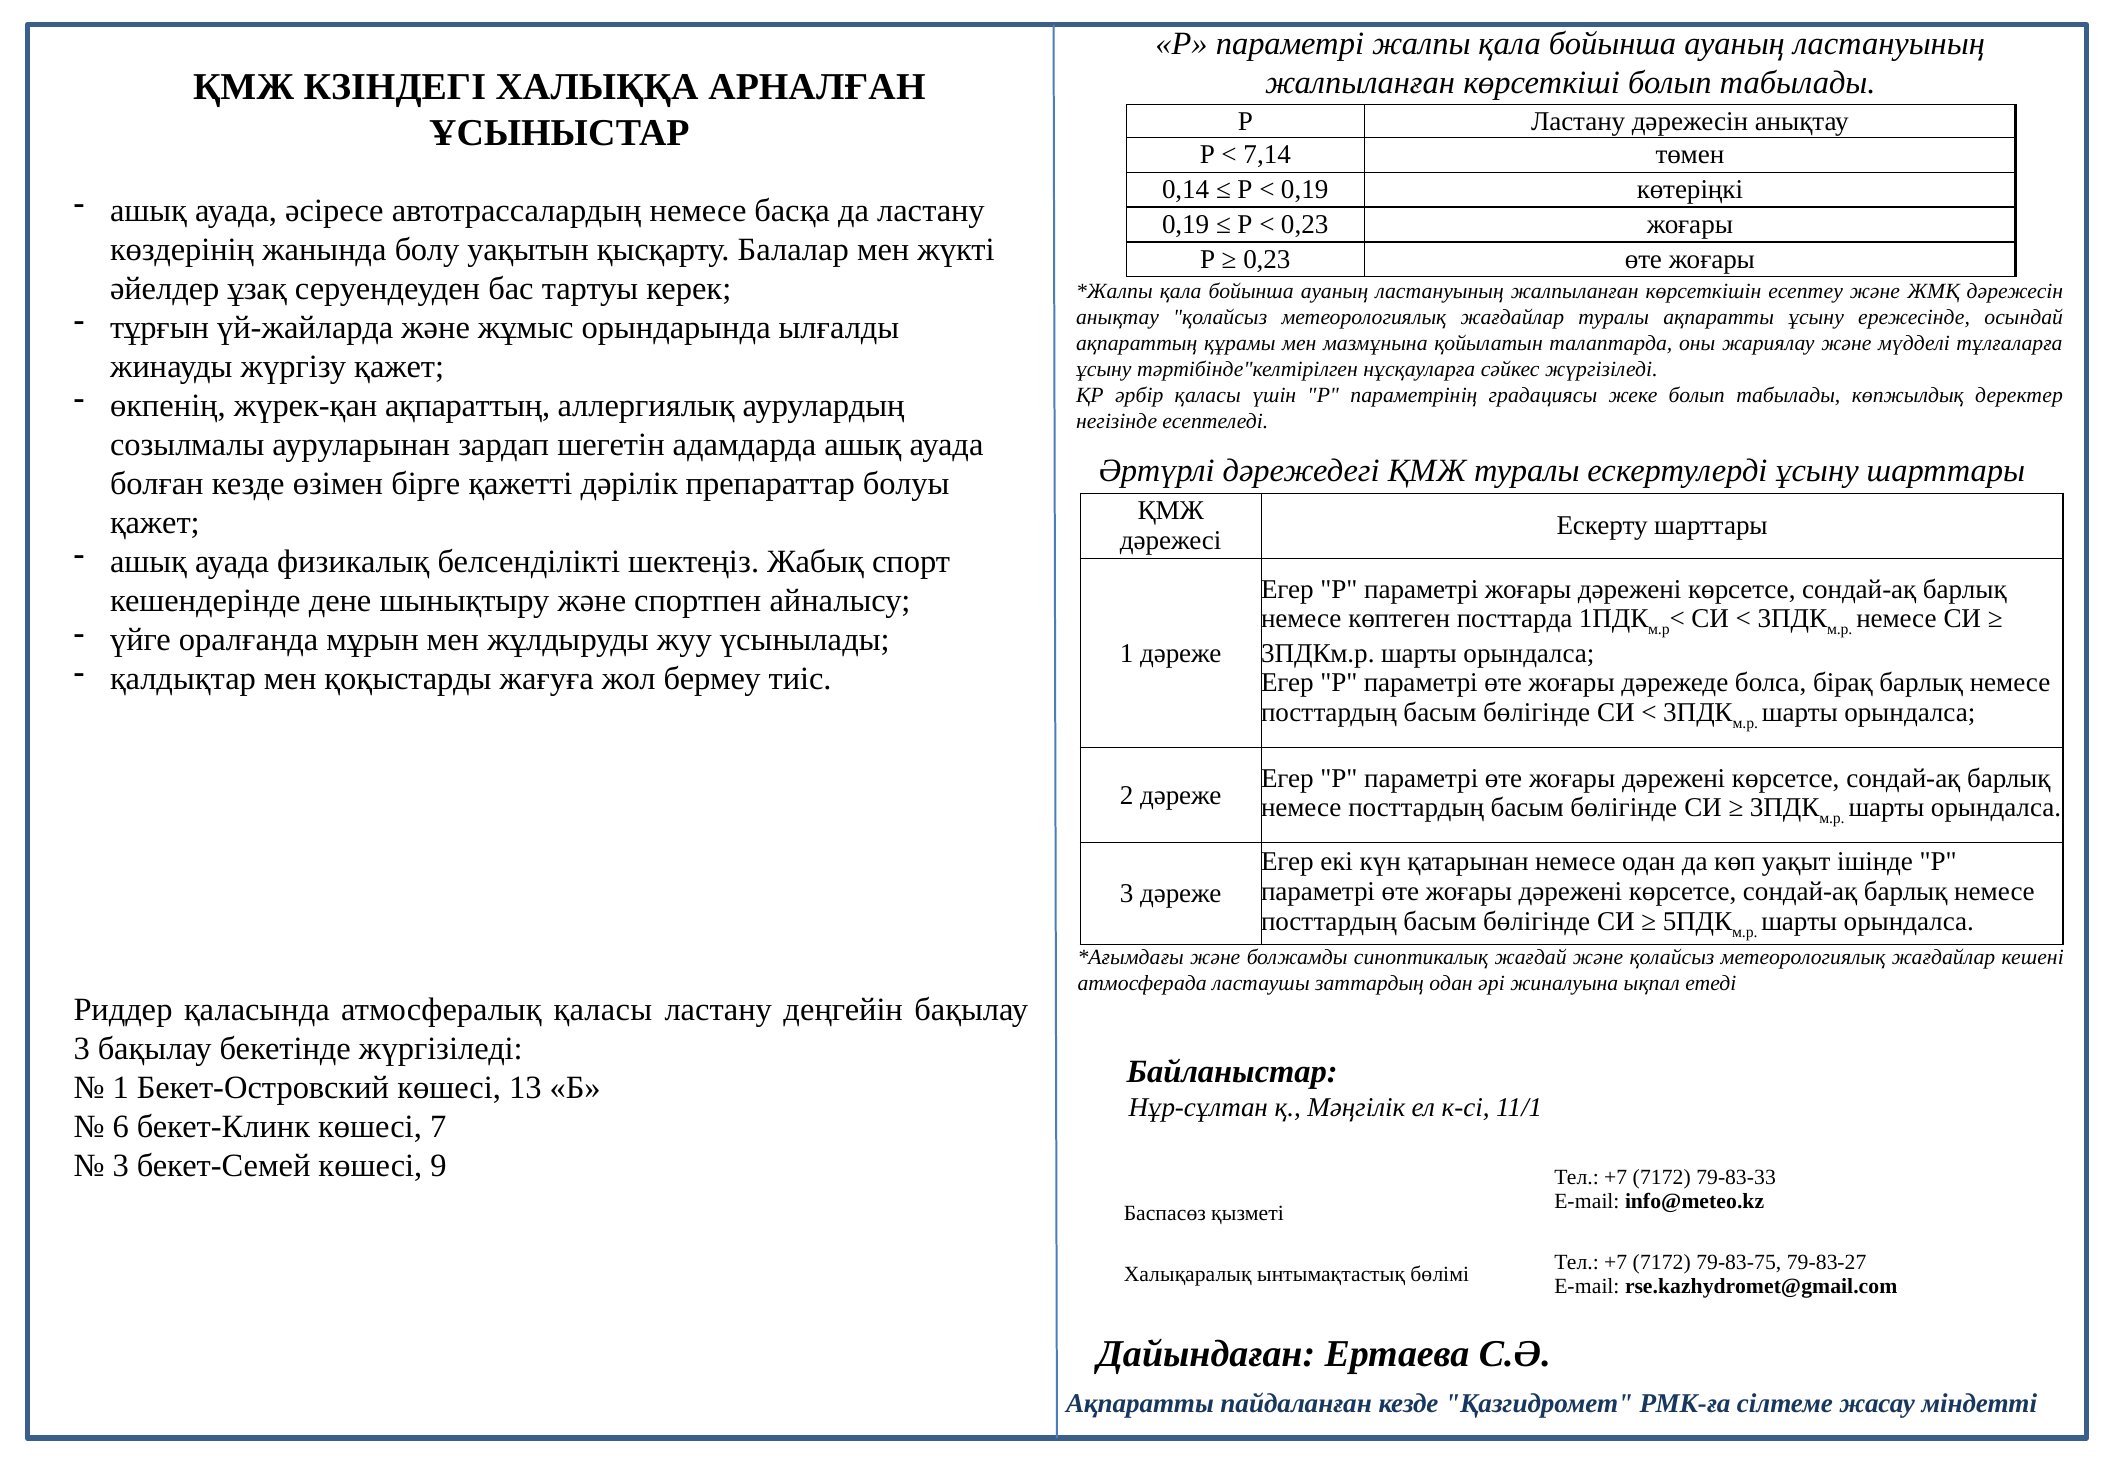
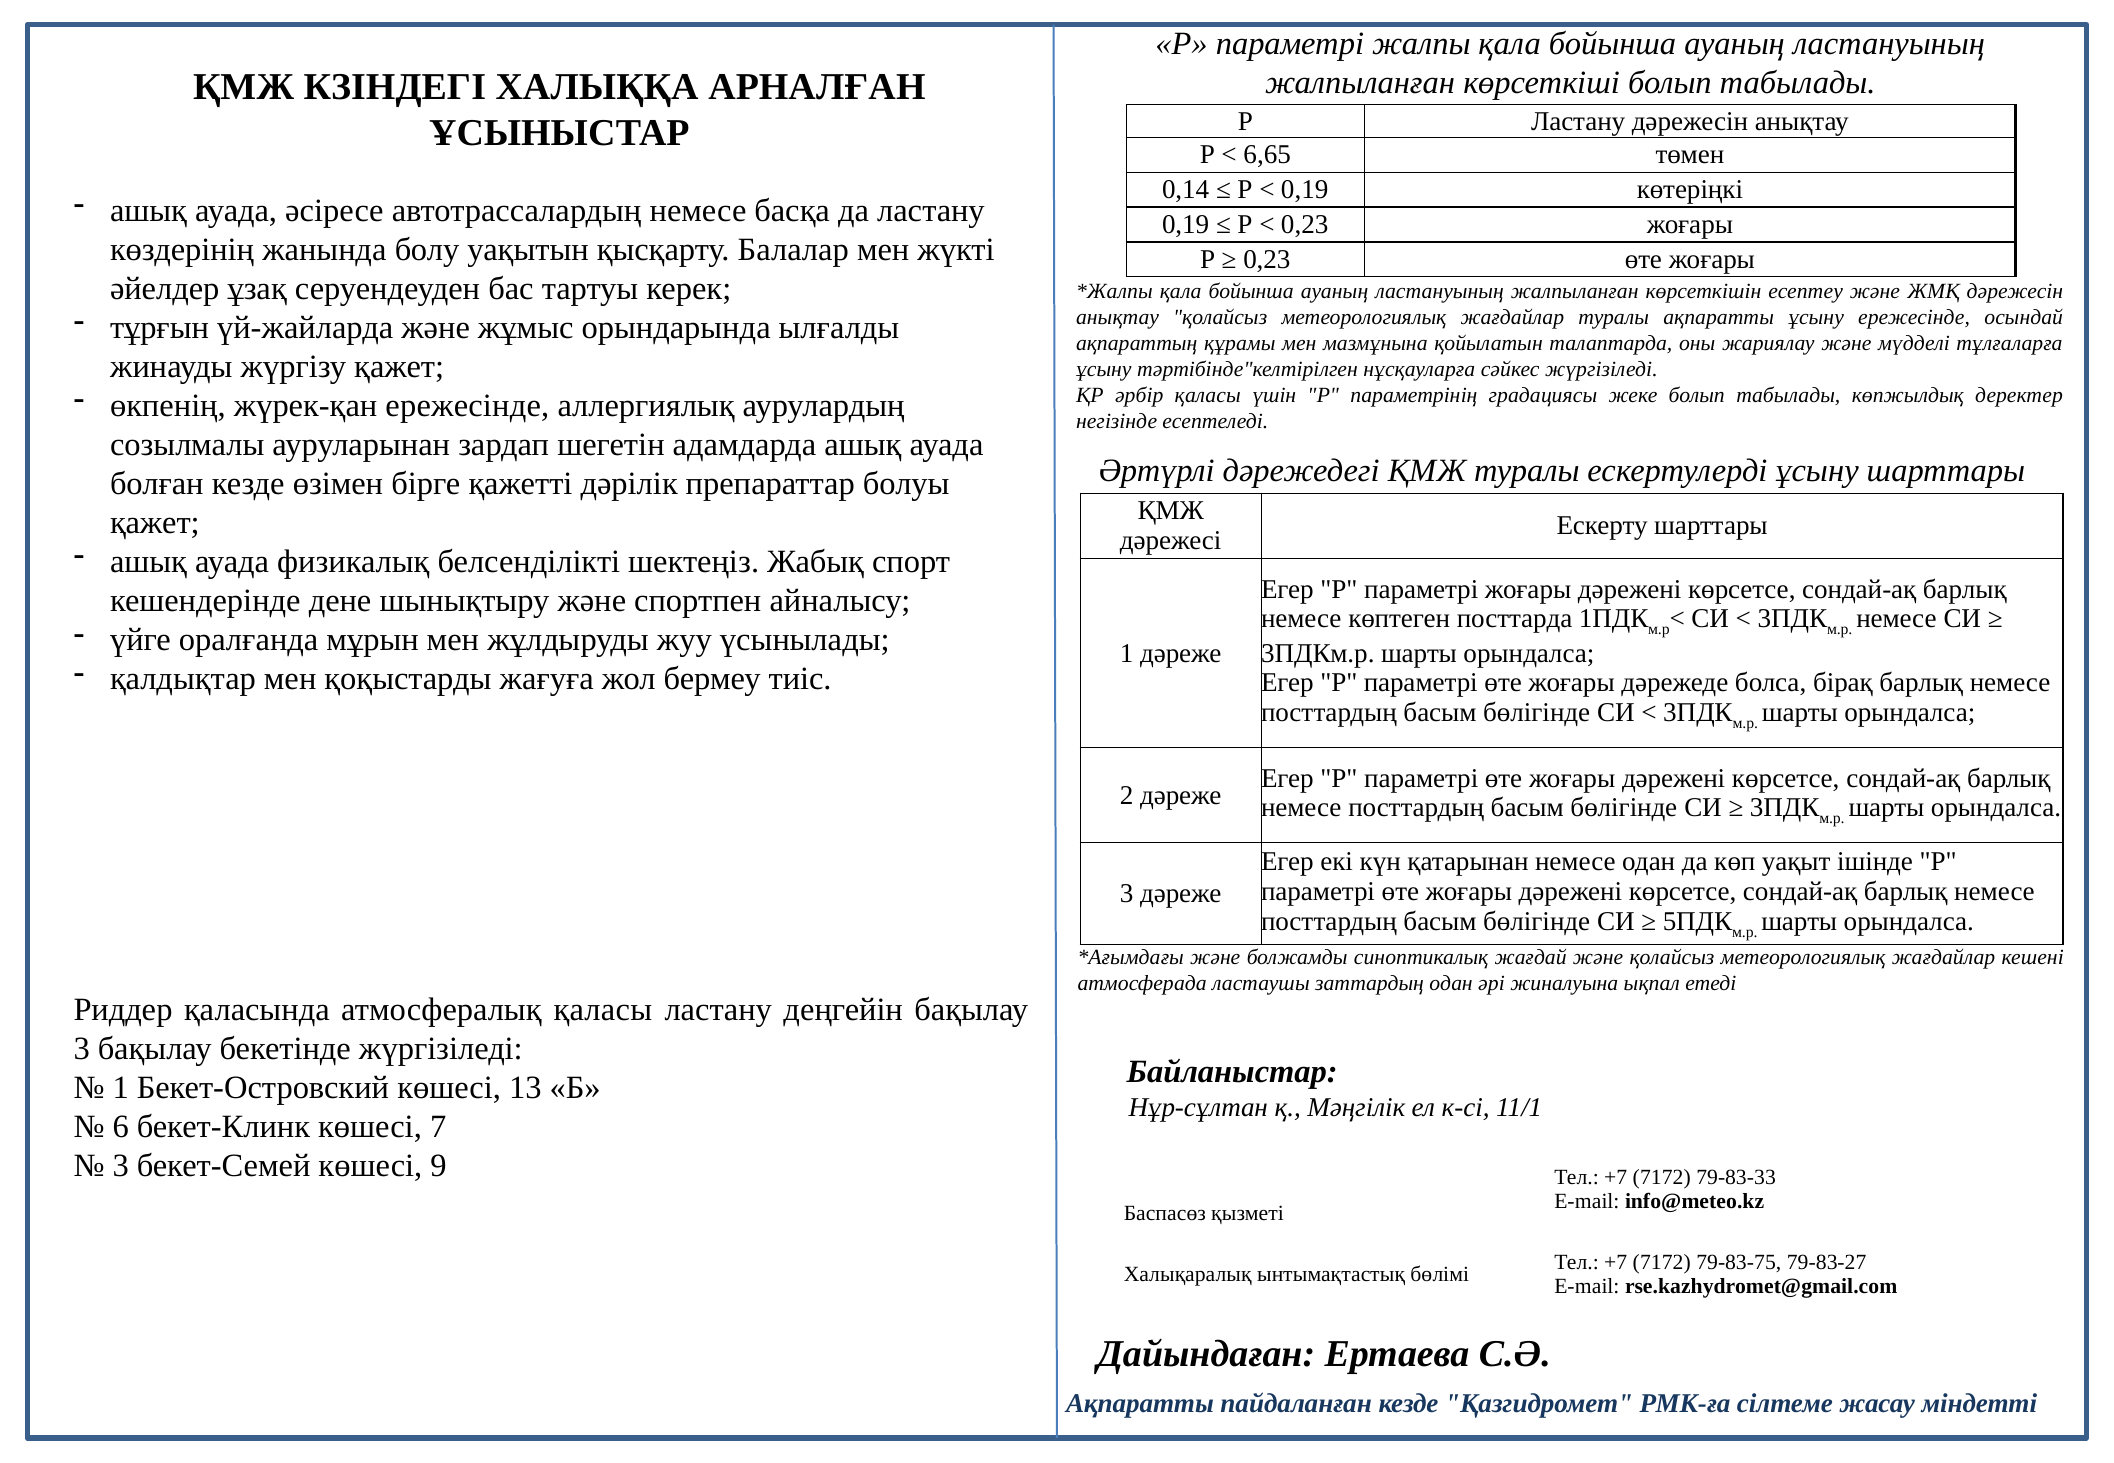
7,14: 7,14 -> 6,65
жүрек-қан ақпараттың: ақпараттың -> ережесінде
